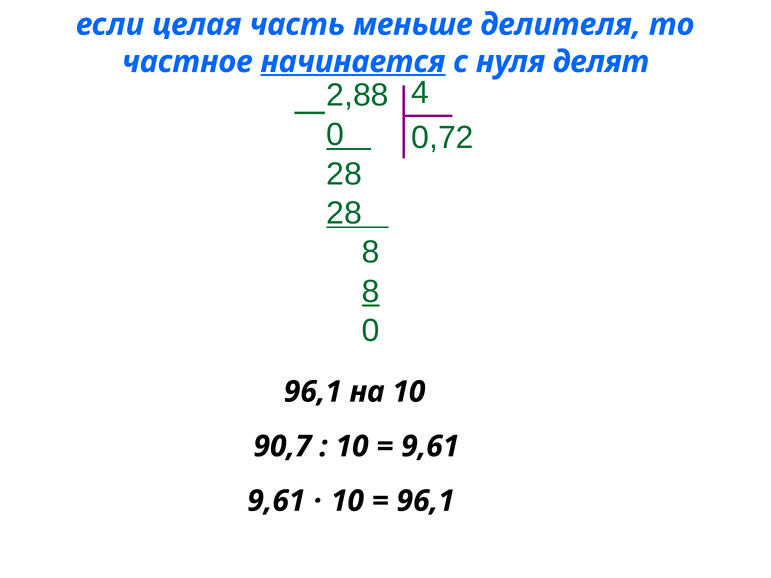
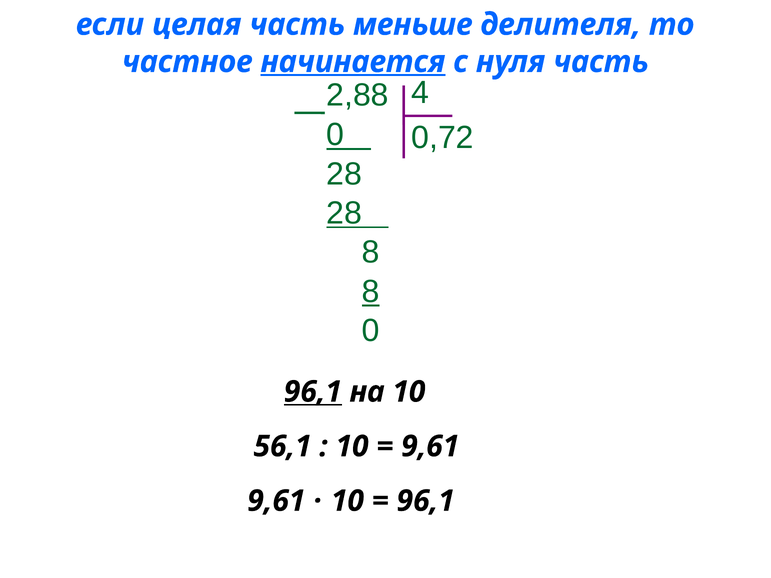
нуля делят: делят -> часть
96,1 at (313, 392) underline: none -> present
90,7: 90,7 -> 56,1
